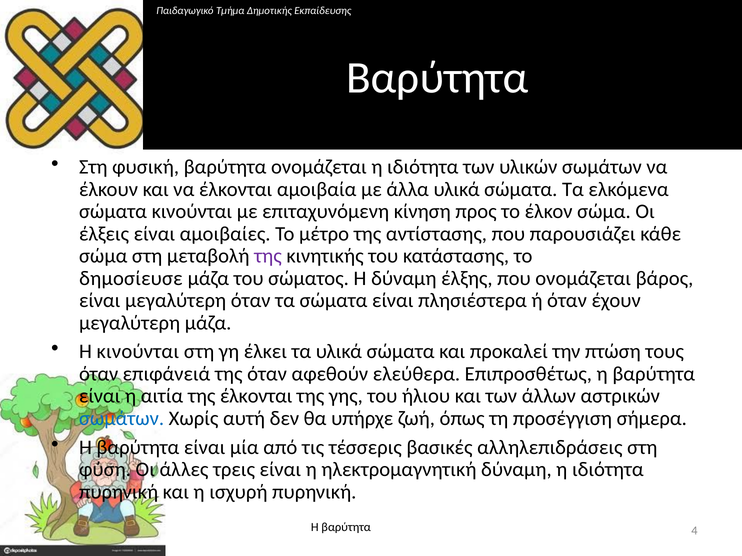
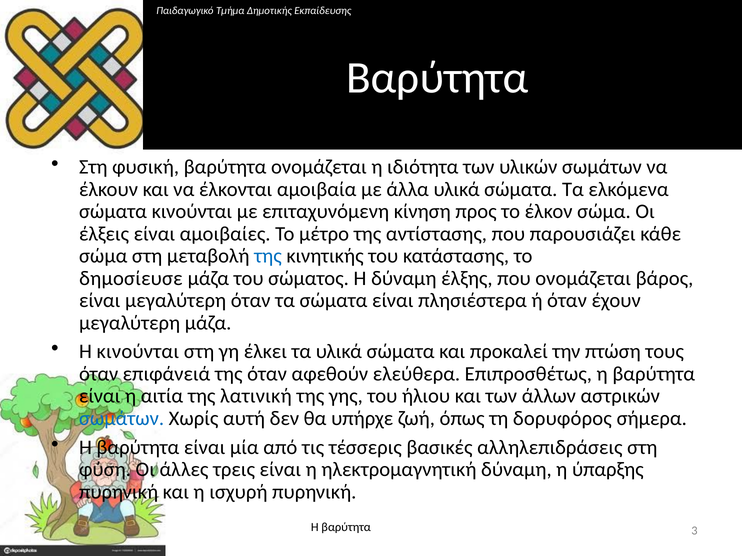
της at (268, 256) colour: purple -> blue
της έλκονται: έλκονται -> λατινική
προσέγγιση: προσέγγιση -> δορυφόρος
δύναμη η ιδιότητα: ιδιότητα -> ύπαρξης
4: 4 -> 3
